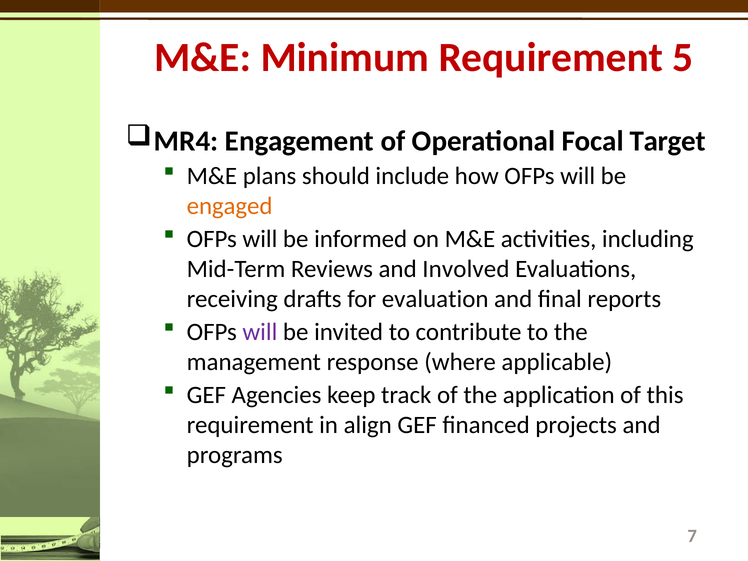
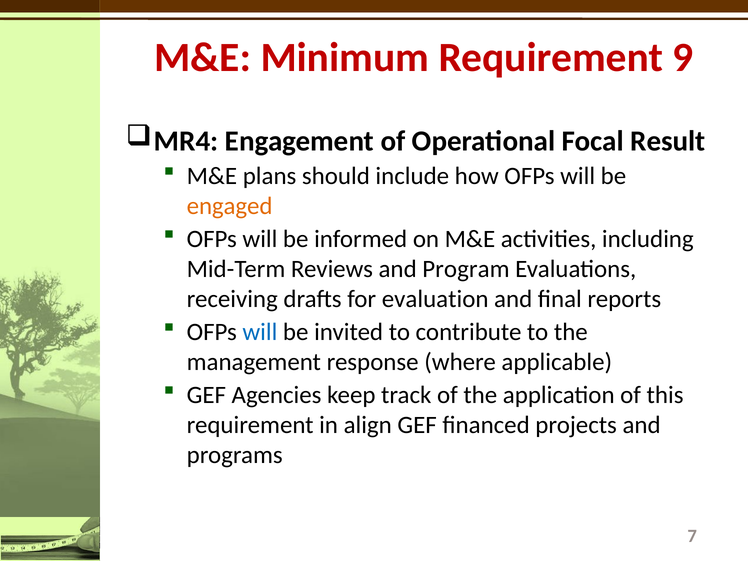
5: 5 -> 9
Target: Target -> Result
Involved: Involved -> Program
will at (260, 332) colour: purple -> blue
